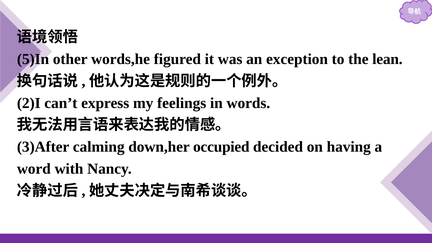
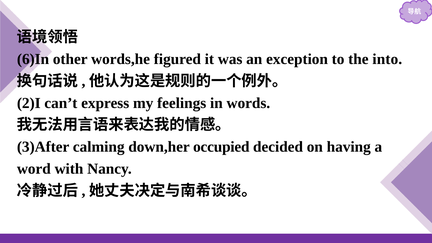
5)In: 5)In -> 6)In
lean: lean -> into
